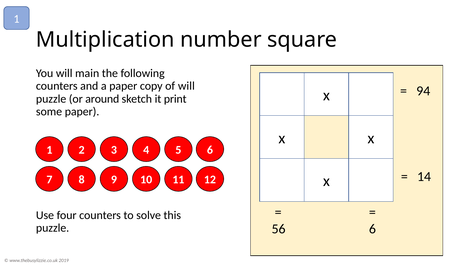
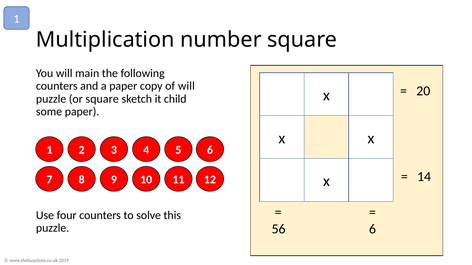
94: 94 -> 20
or around: around -> square
print: print -> child
